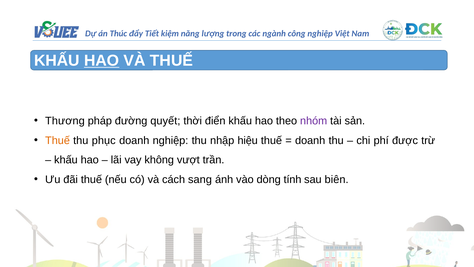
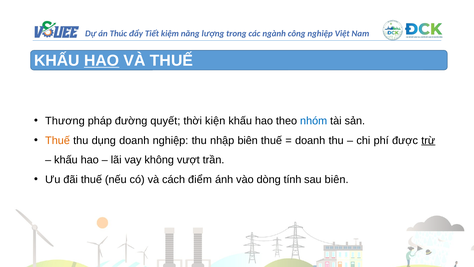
điển: điển -> kiện
nhóm colour: purple -> blue
phục: phục -> dụng
nhập hiệu: hiệu -> biên
trừ underline: none -> present
sang: sang -> điểm
